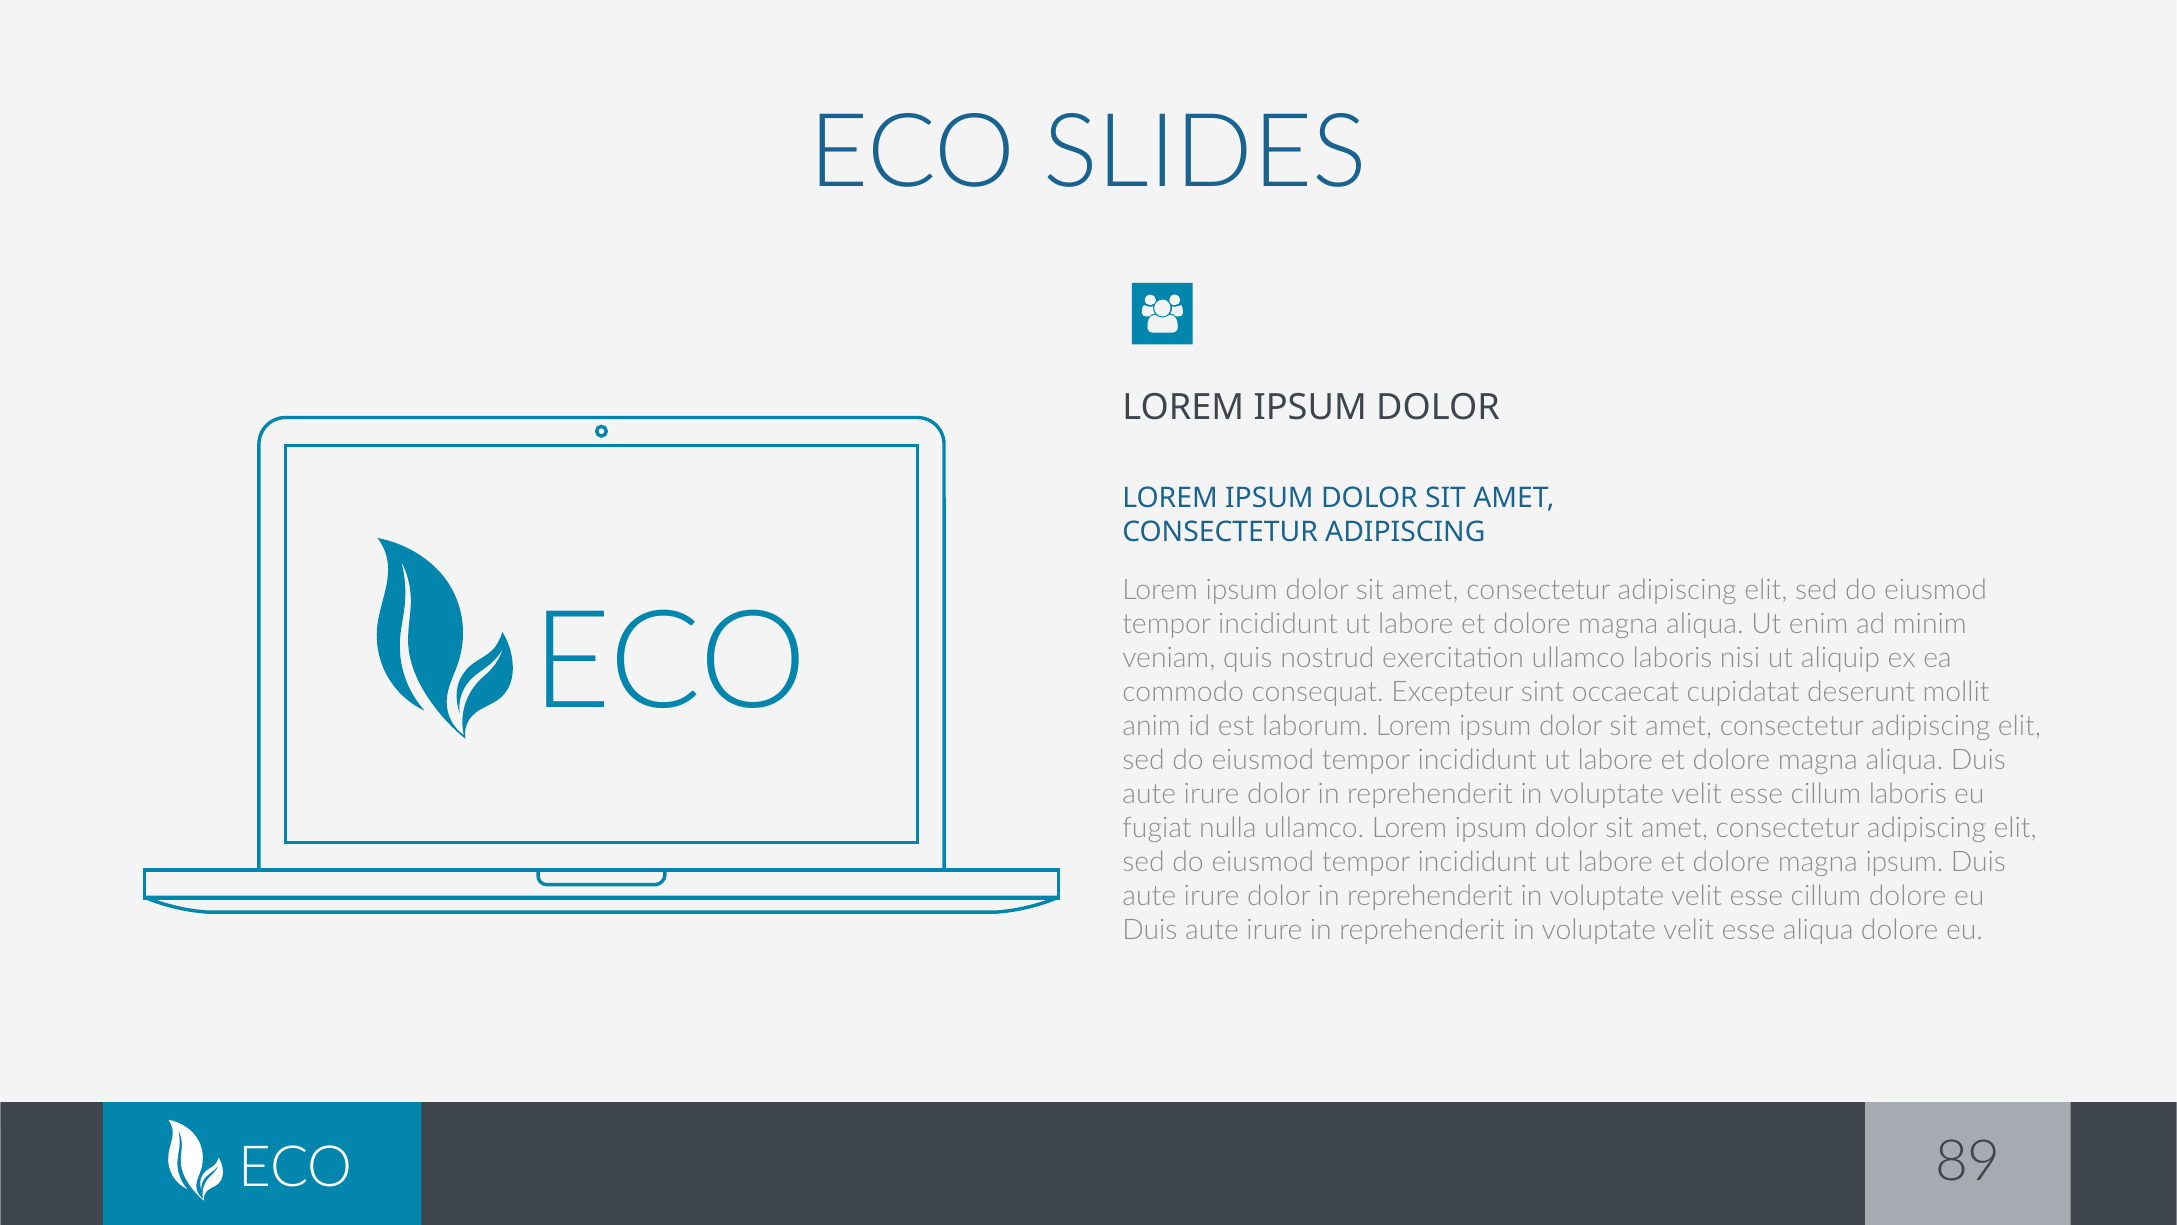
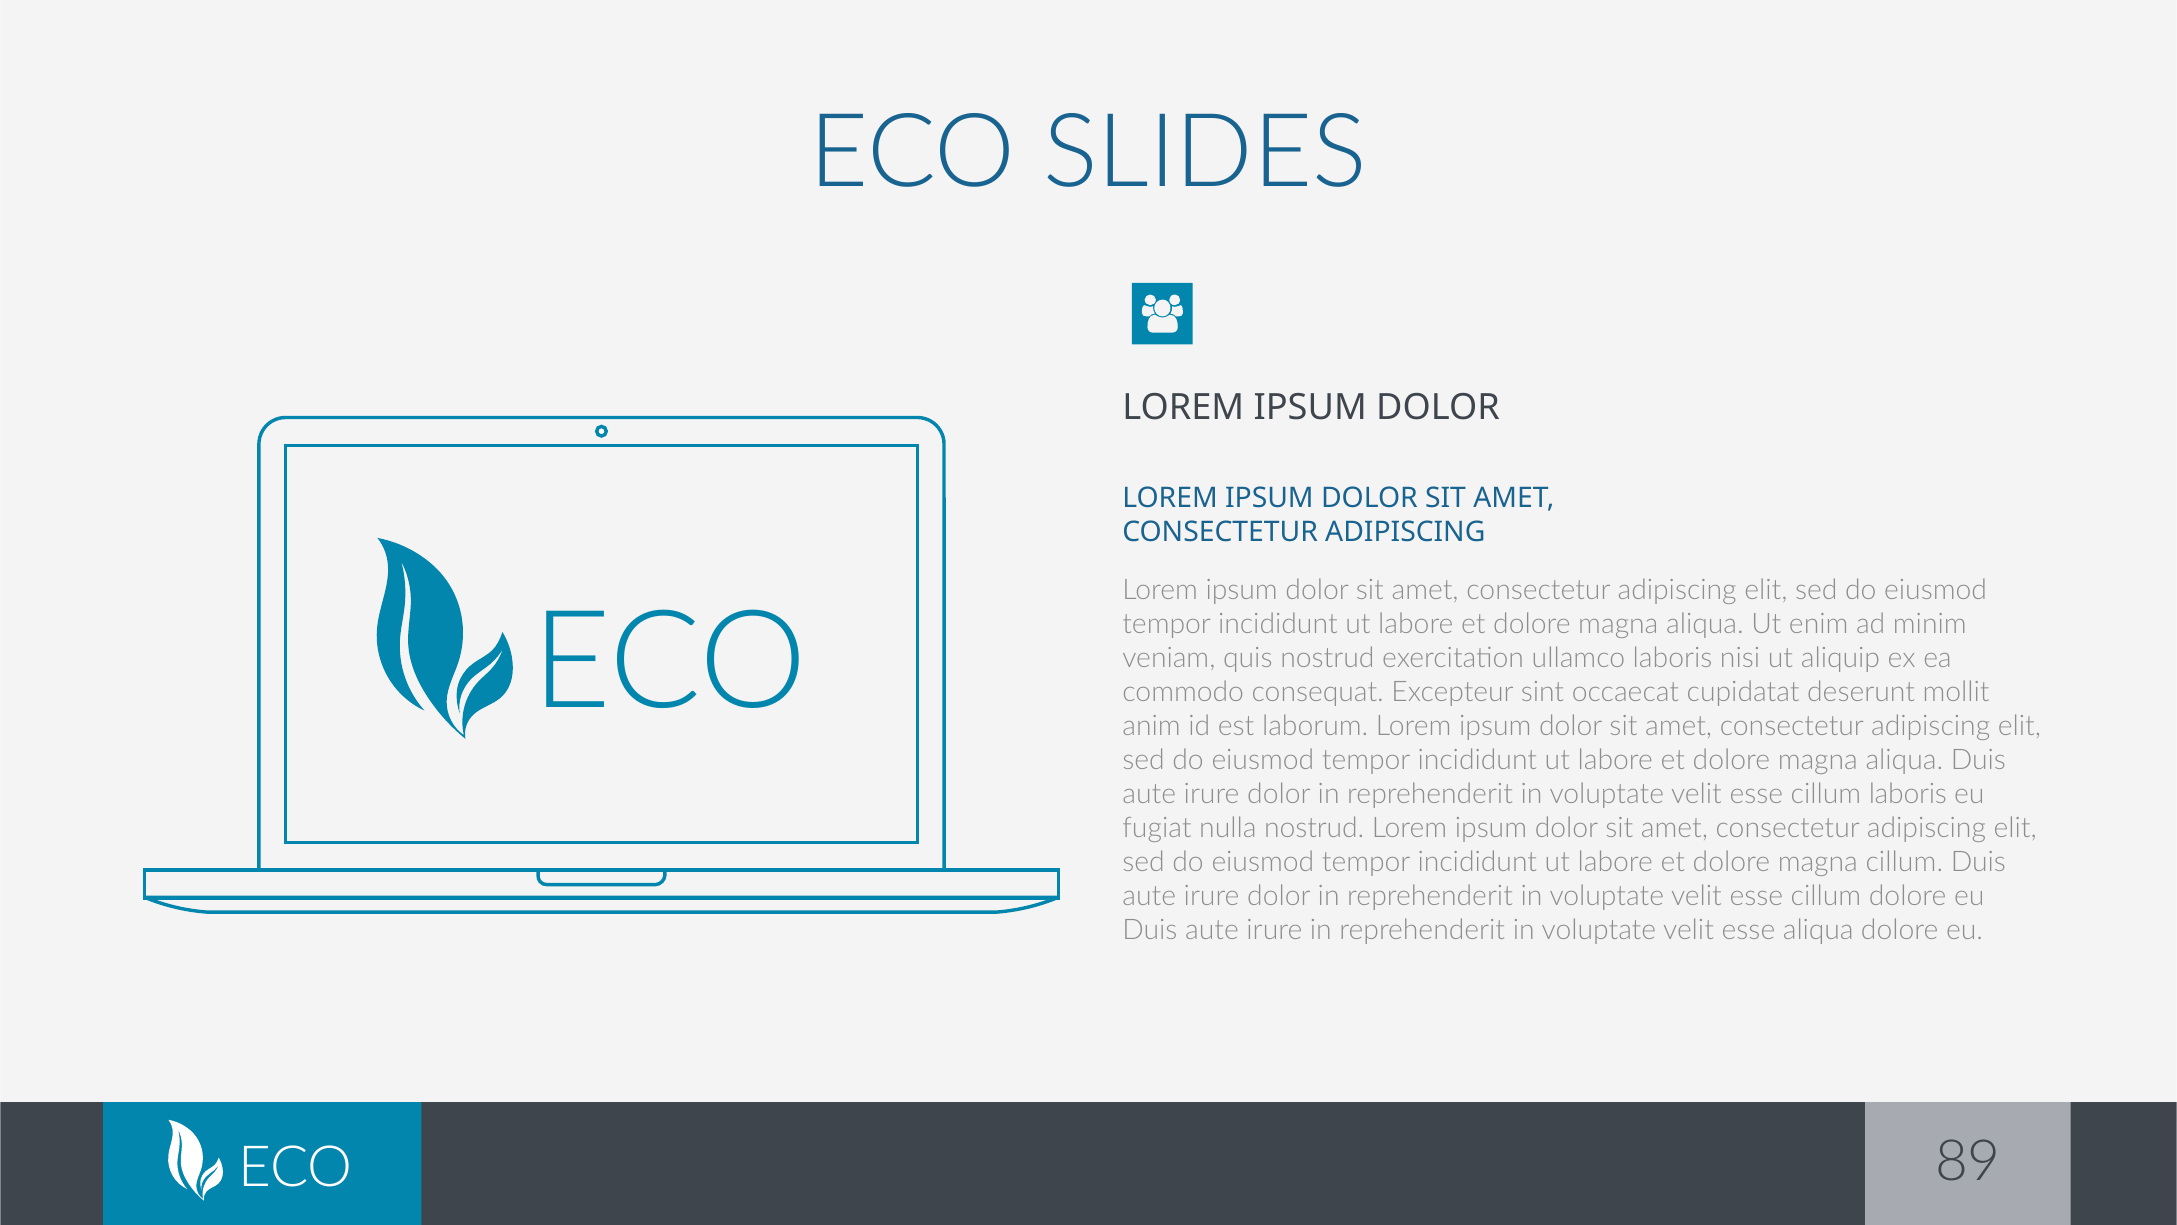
nulla ullamco: ullamco -> nostrud
magna ipsum: ipsum -> cillum
